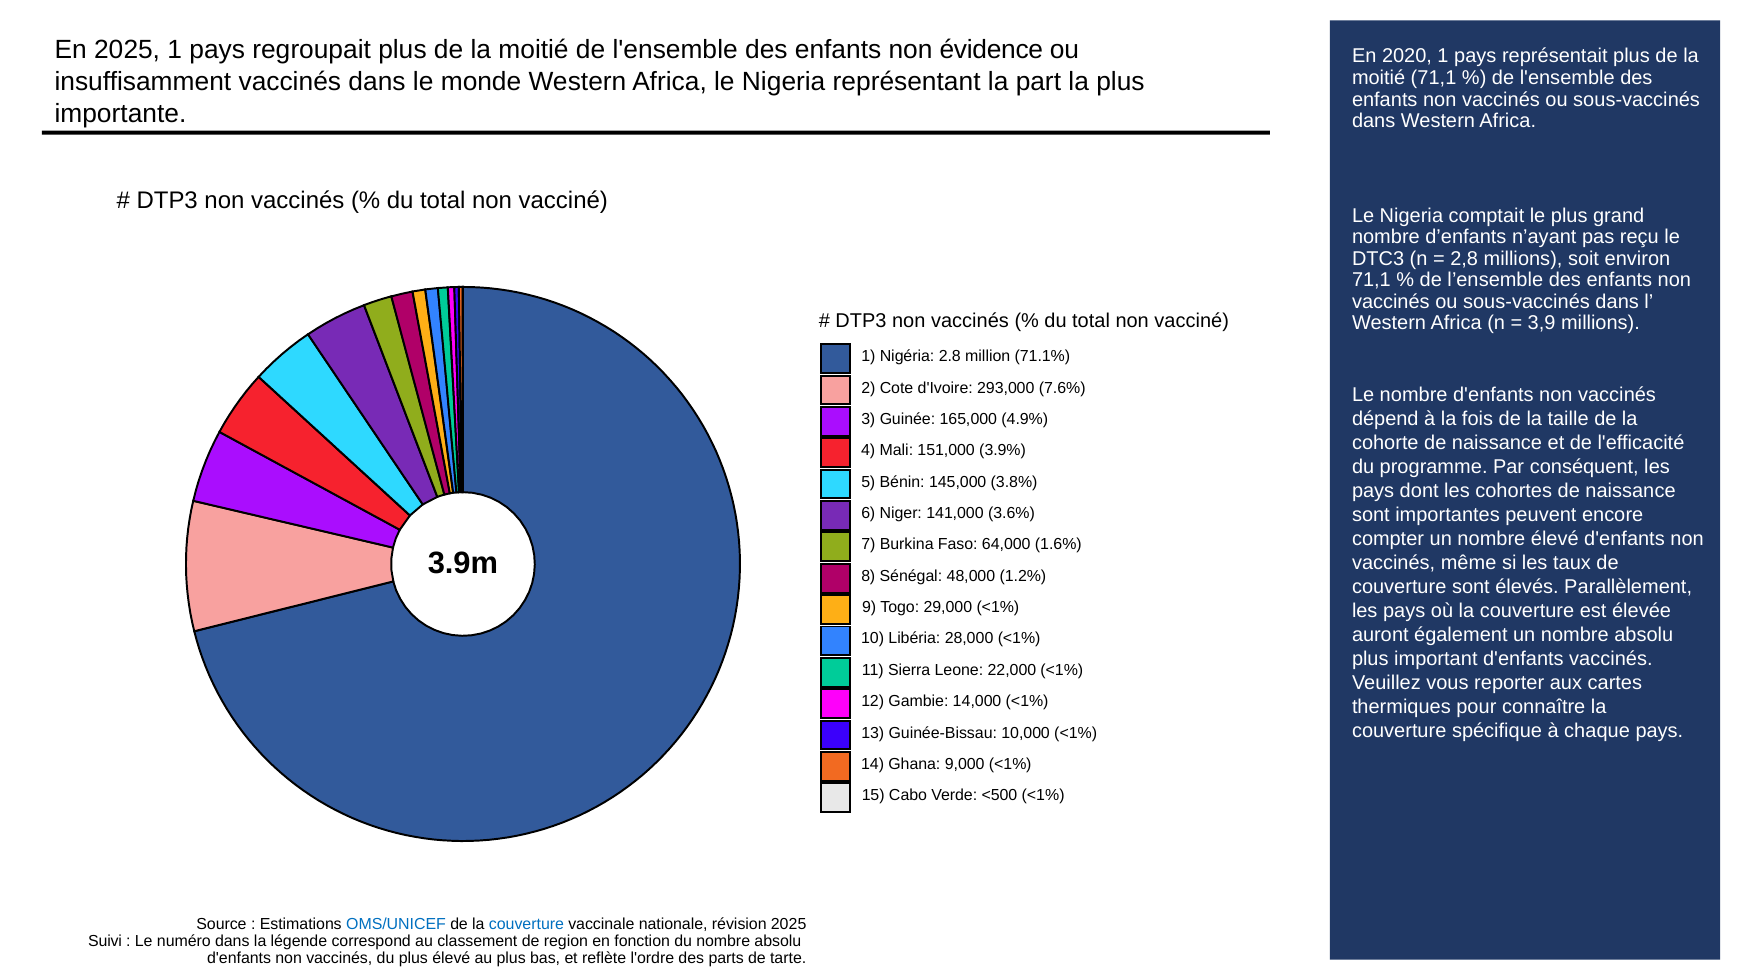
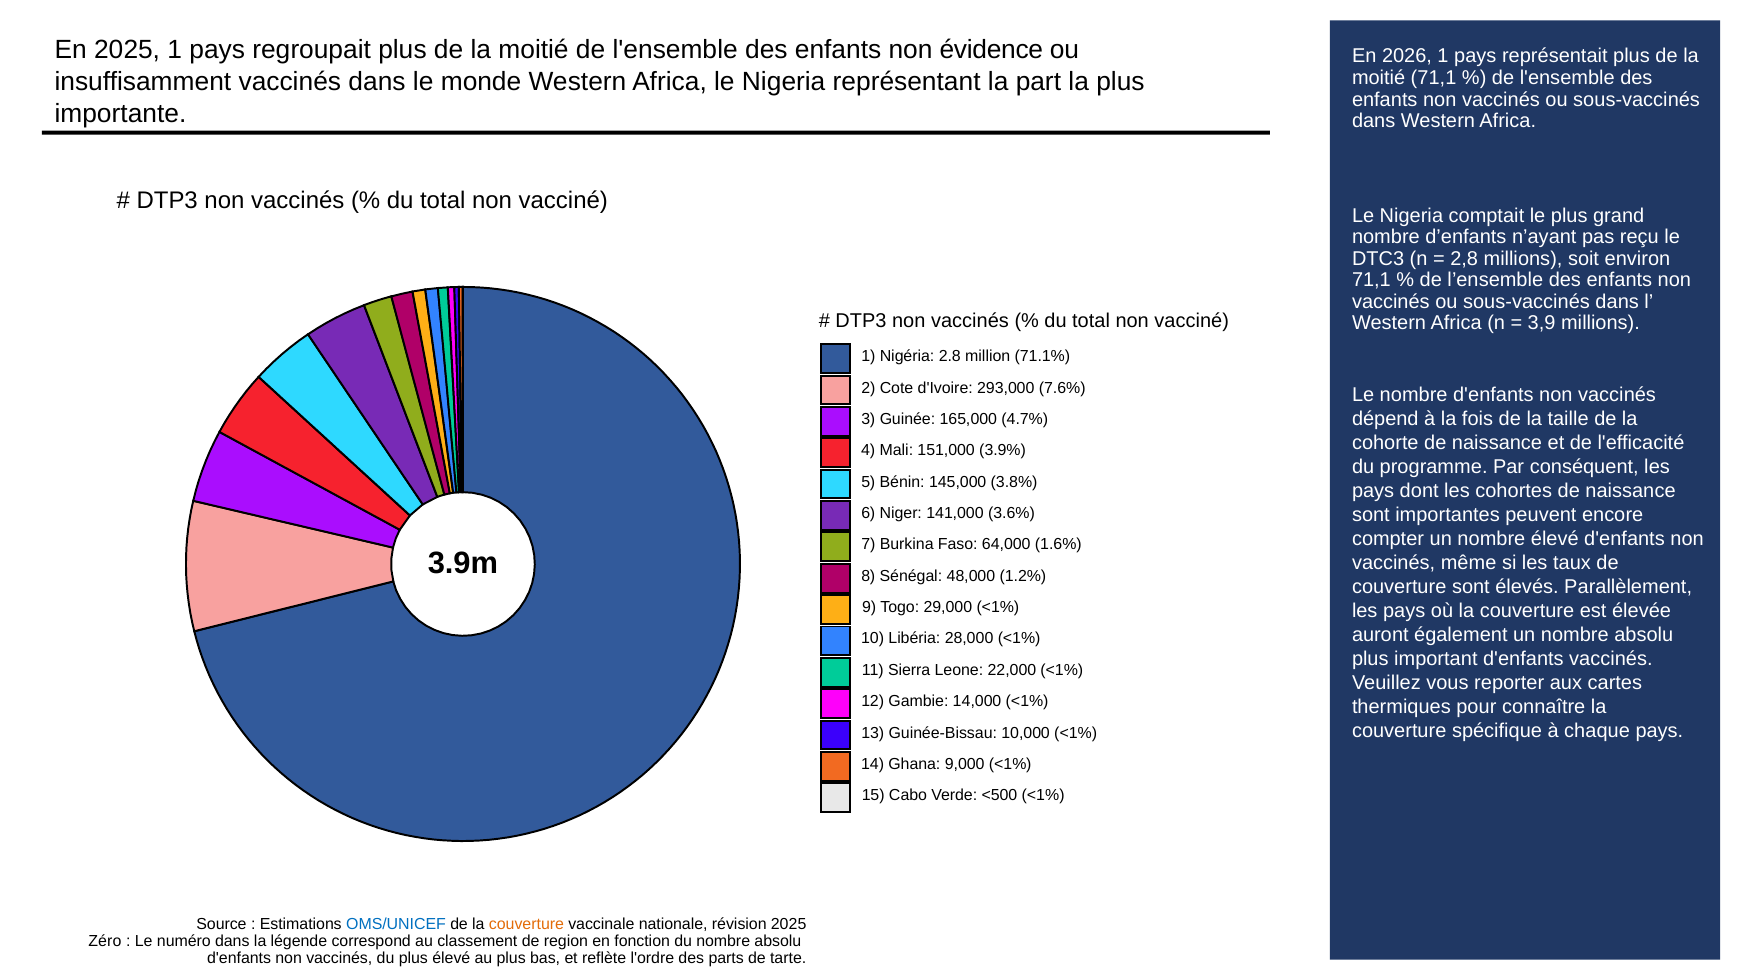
2020: 2020 -> 2026
4.9%: 4.9% -> 4.7%
couverture at (526, 924) colour: blue -> orange
Suivi: Suivi -> Zéro
